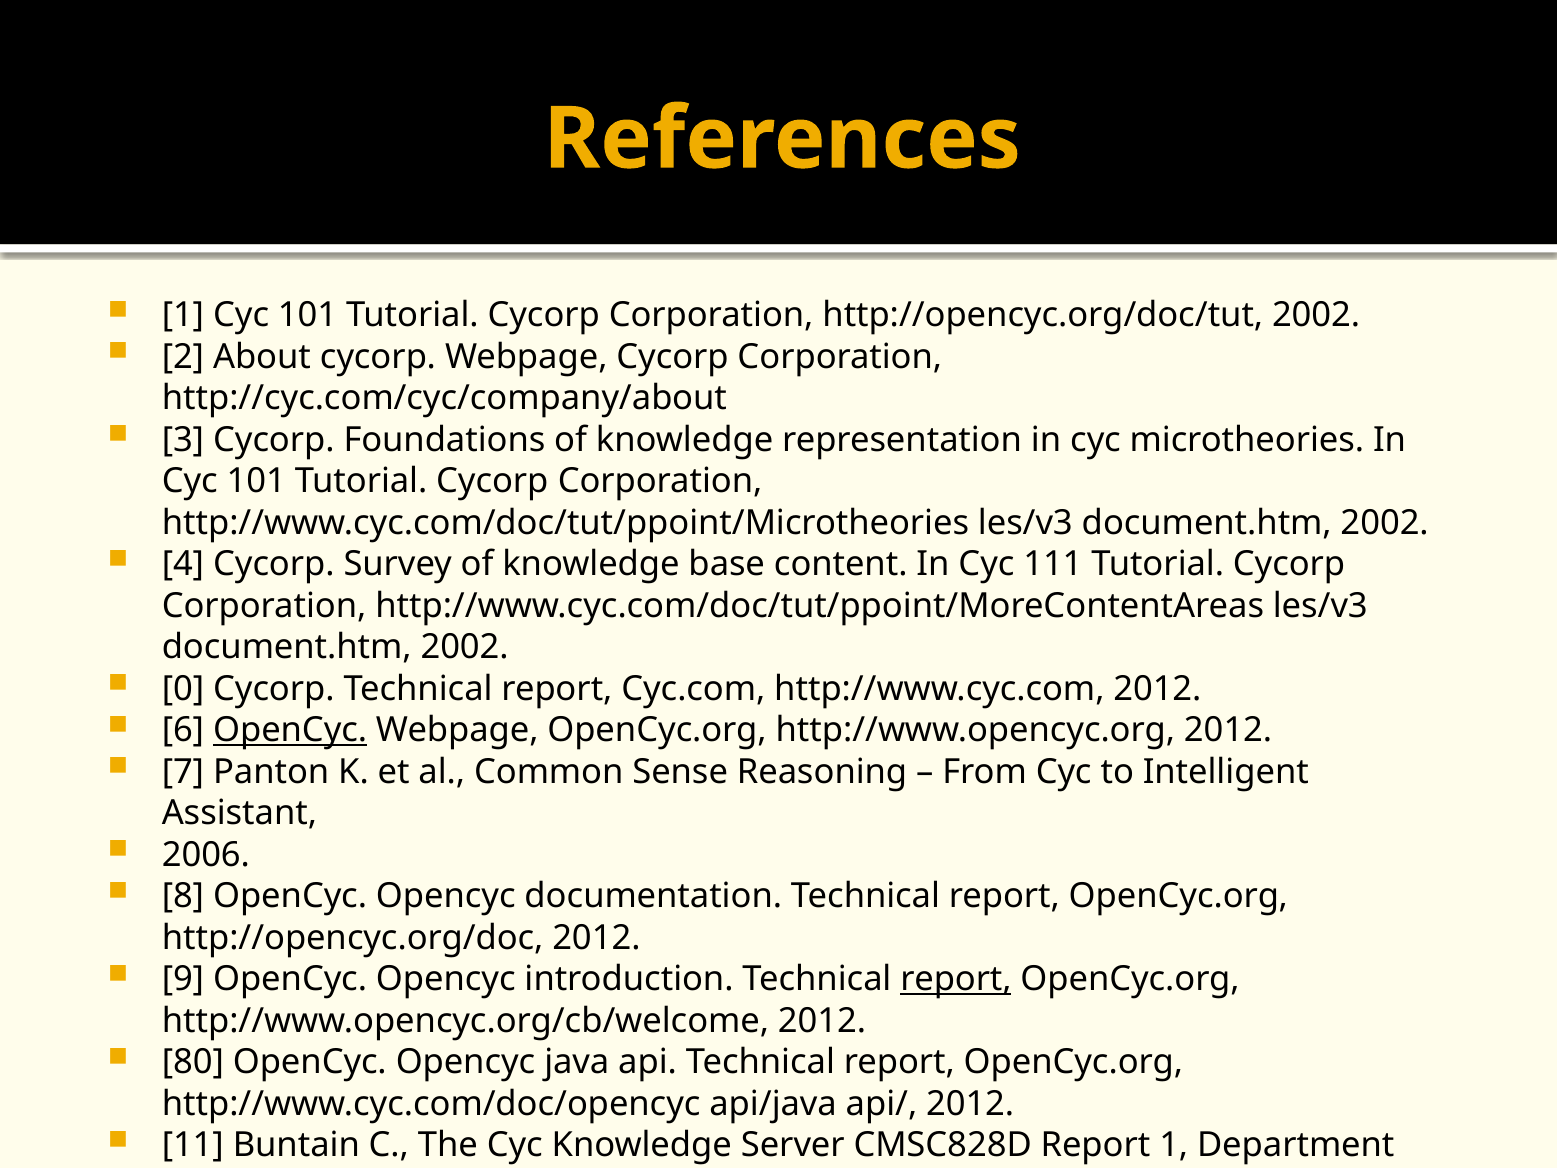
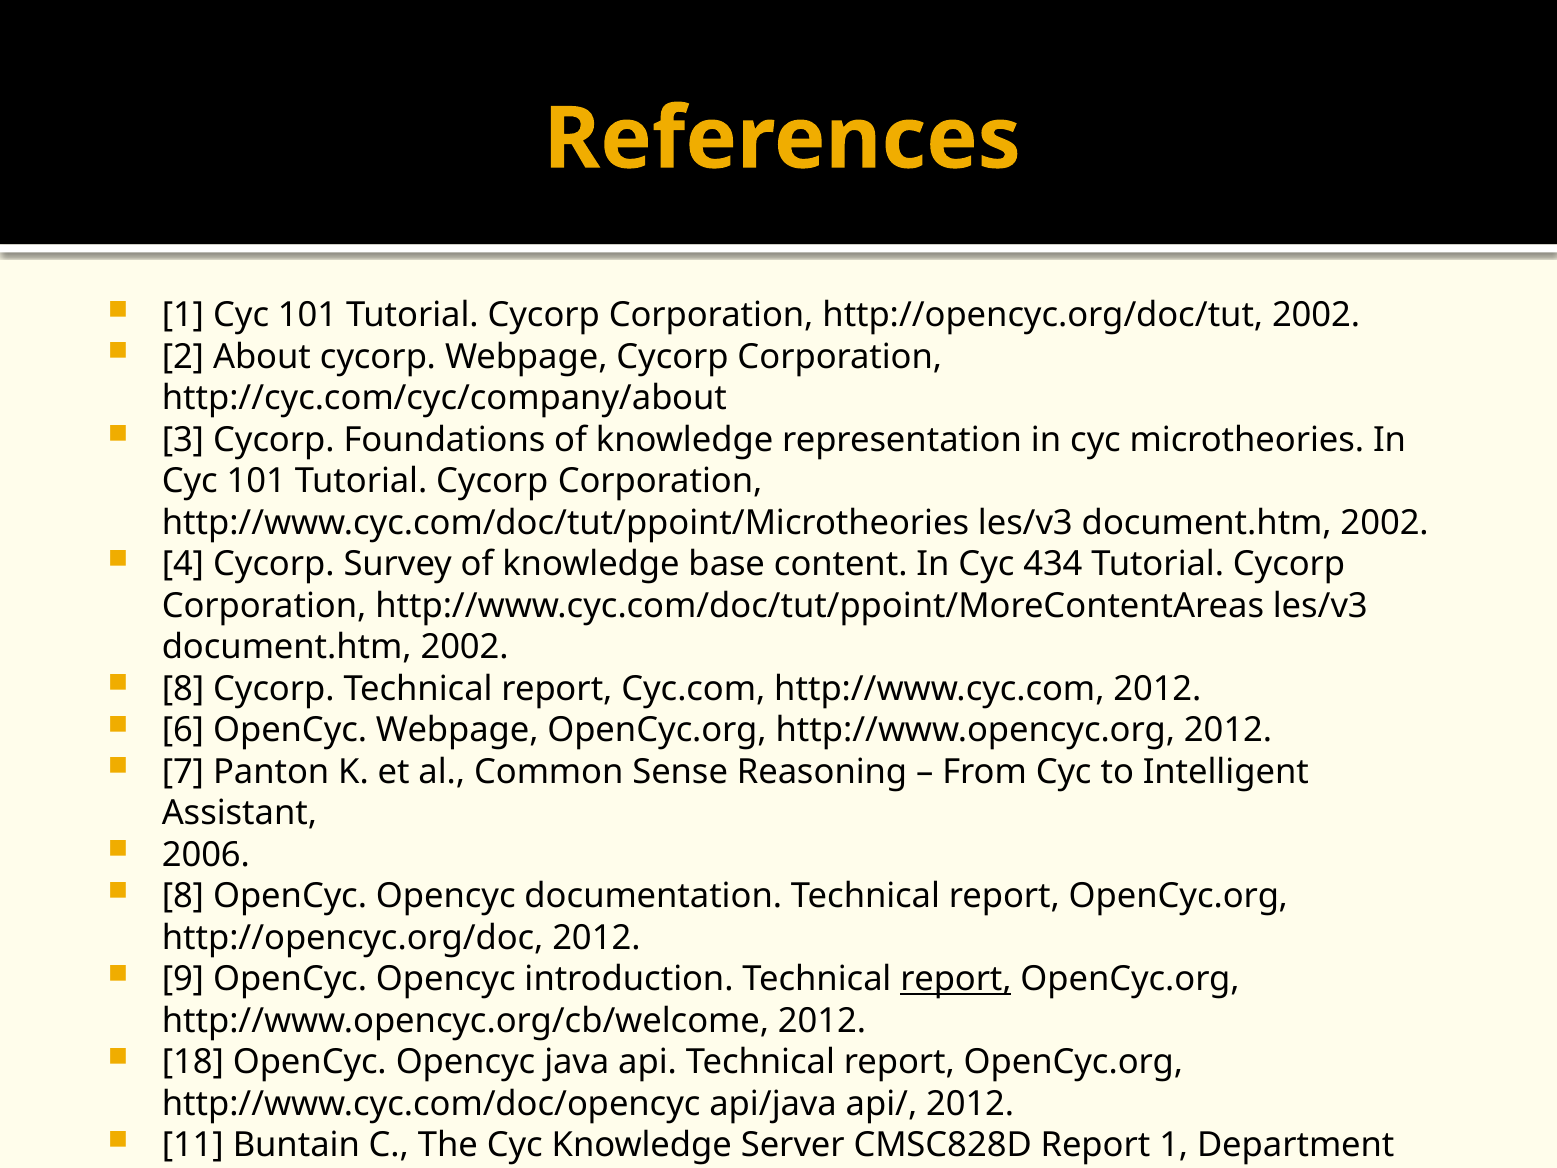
111: 111 -> 434
0 at (183, 689): 0 -> 8
OpenCyc at (290, 730) underline: present -> none
80: 80 -> 18
